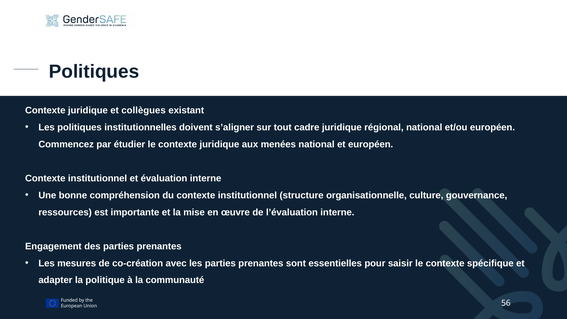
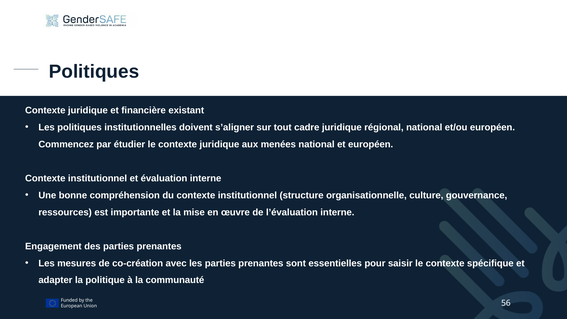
collègues: collègues -> financière
